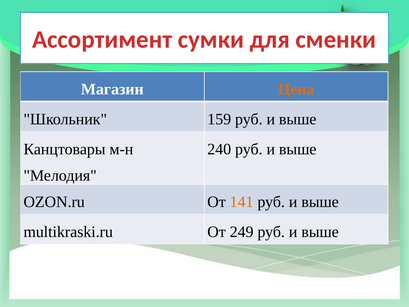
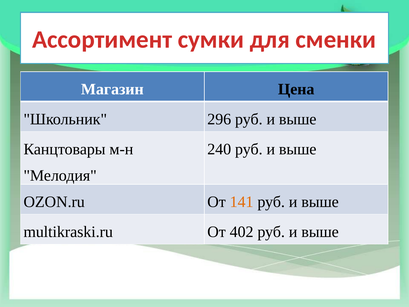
Цена colour: orange -> black
159: 159 -> 296
249: 249 -> 402
